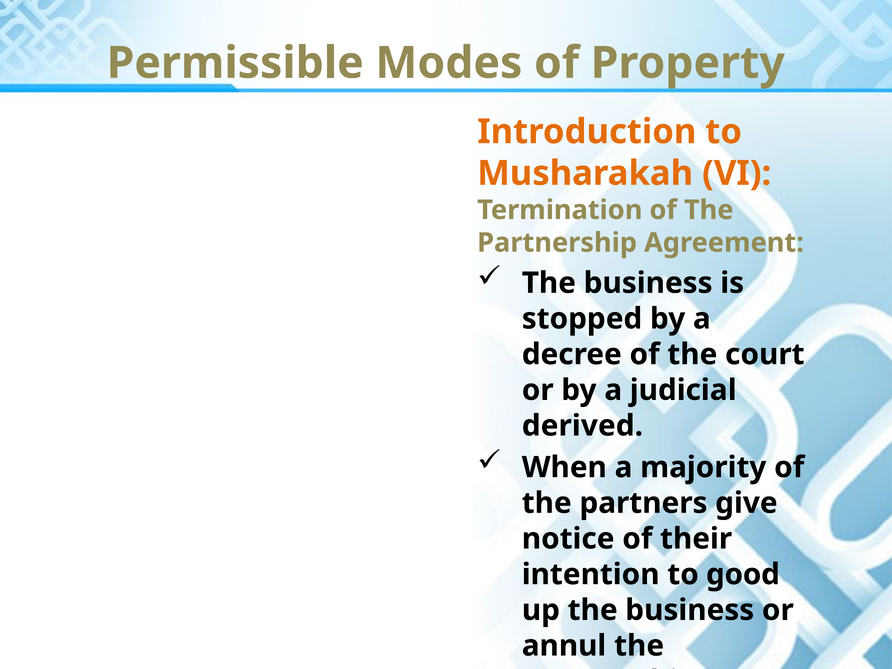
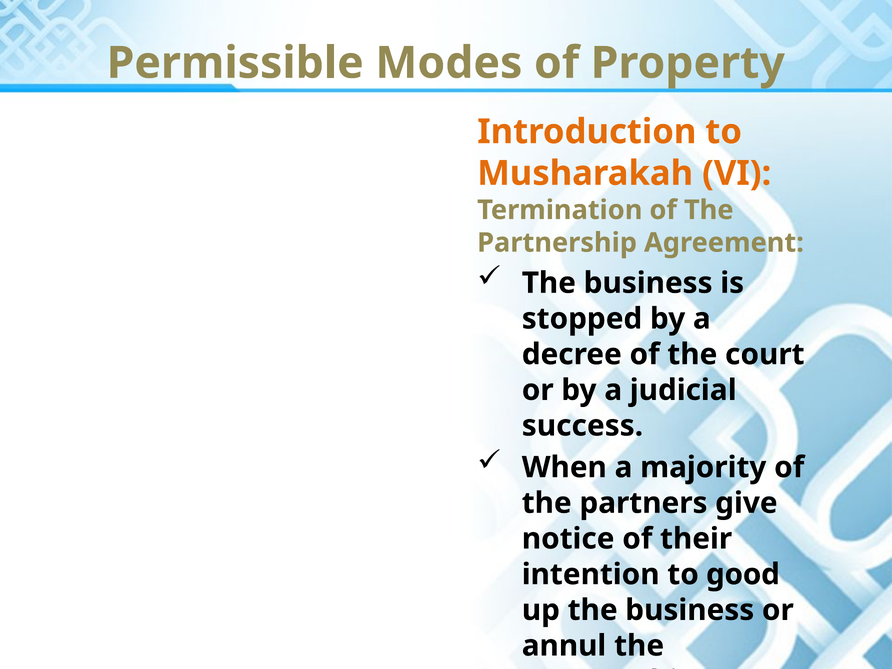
derived: derived -> success
